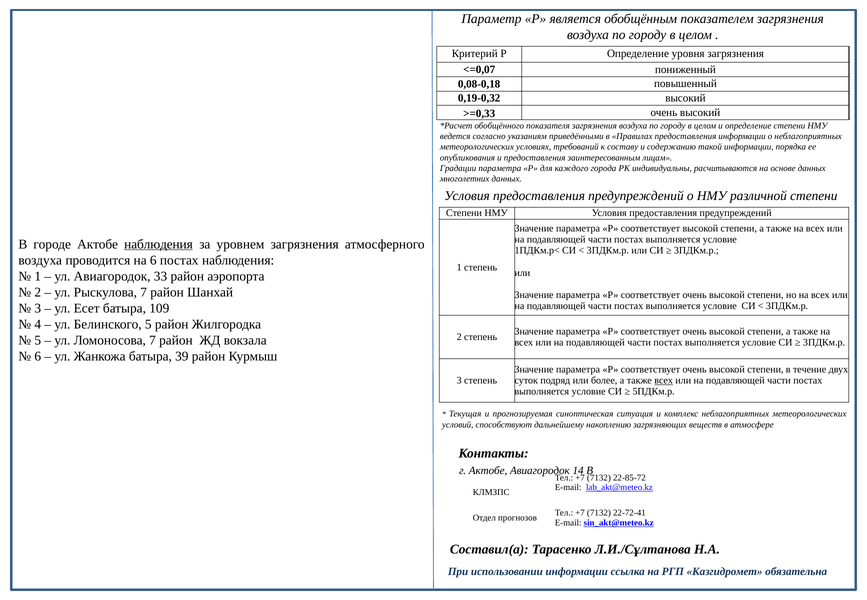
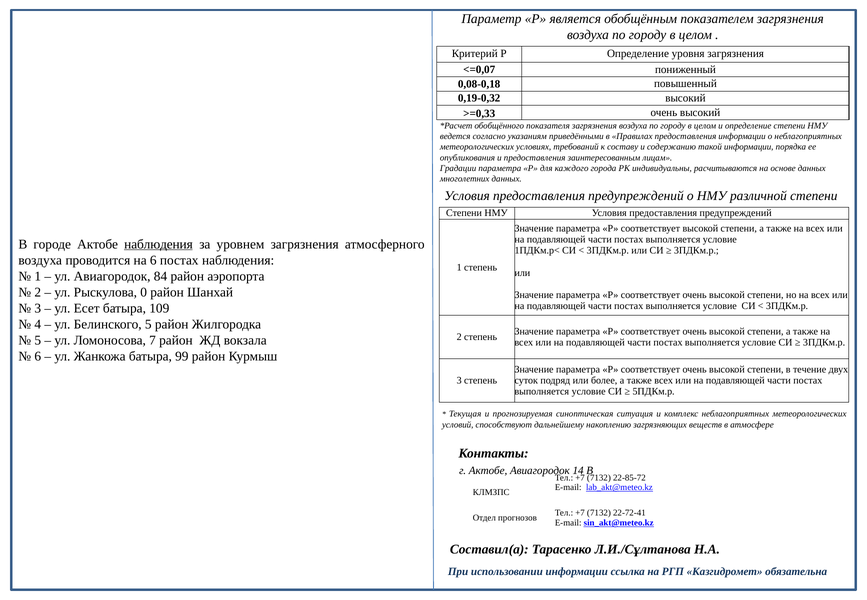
33: 33 -> 84
Рыскулова 7: 7 -> 0
39: 39 -> 99
всех at (664, 381) underline: present -> none
